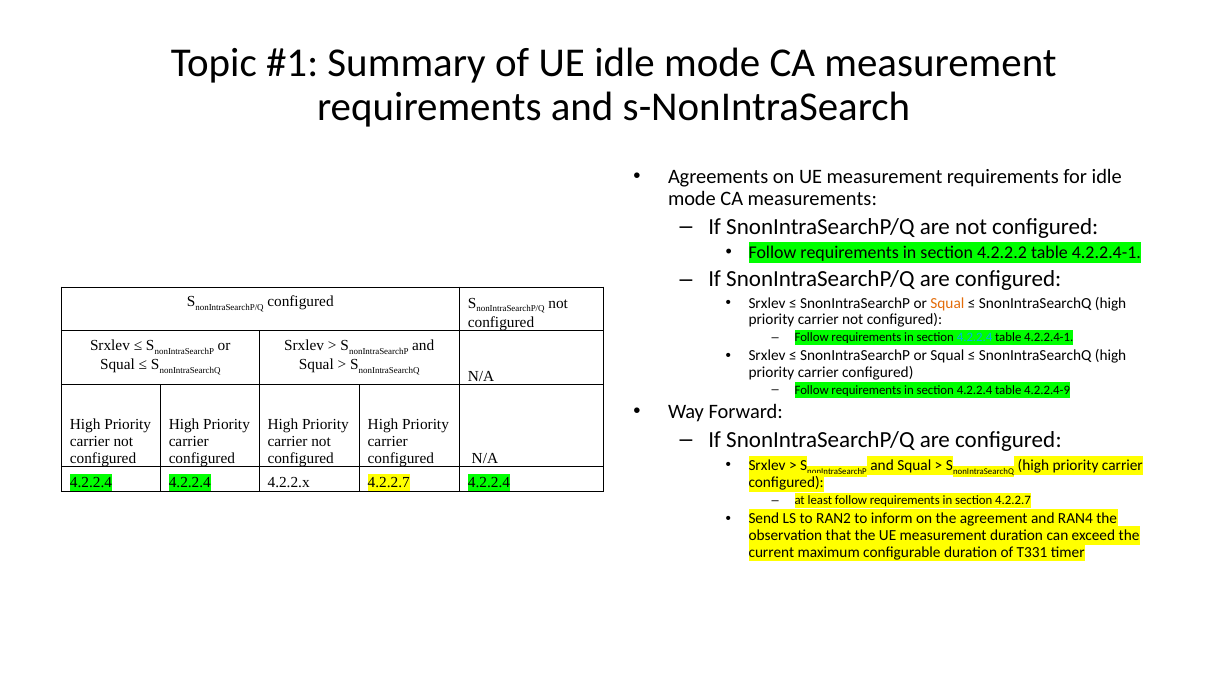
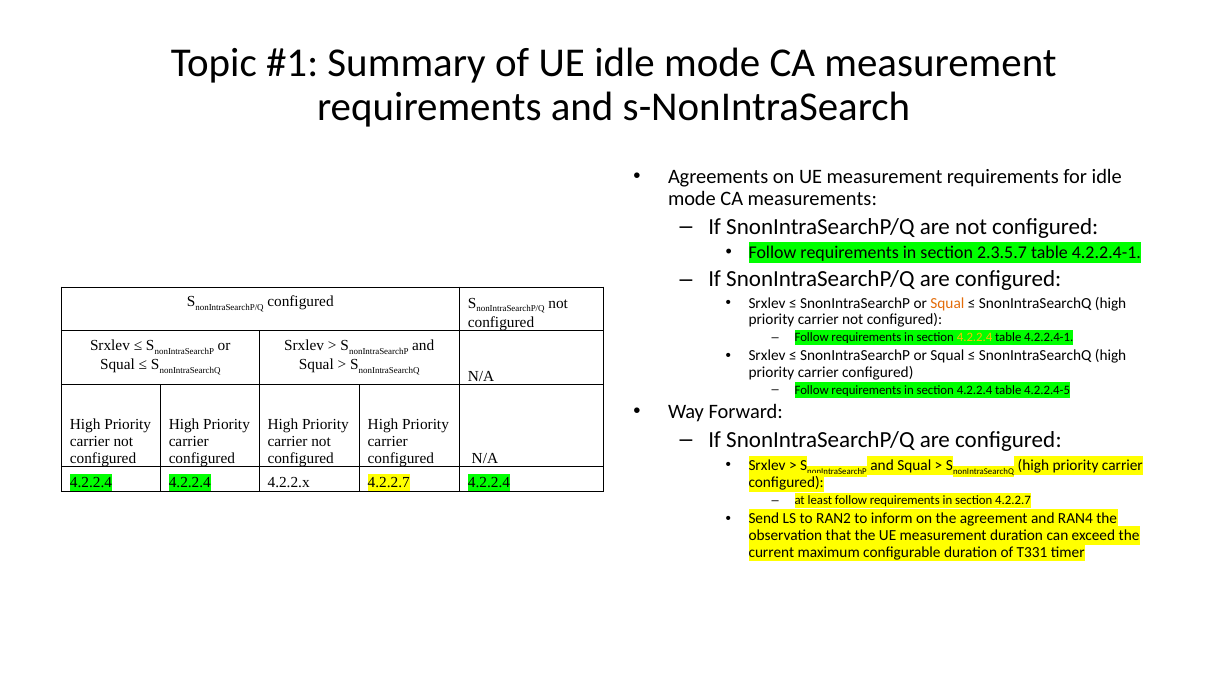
4.2.2.2: 4.2.2.2 -> 2.3.5.7
4.2.2.4 at (975, 337) colour: light blue -> yellow
4.2.2.4-9: 4.2.2.4-9 -> 4.2.2.4-5
